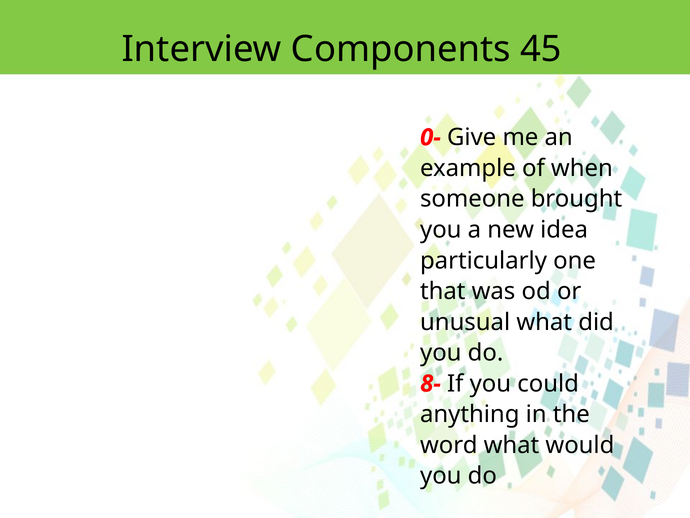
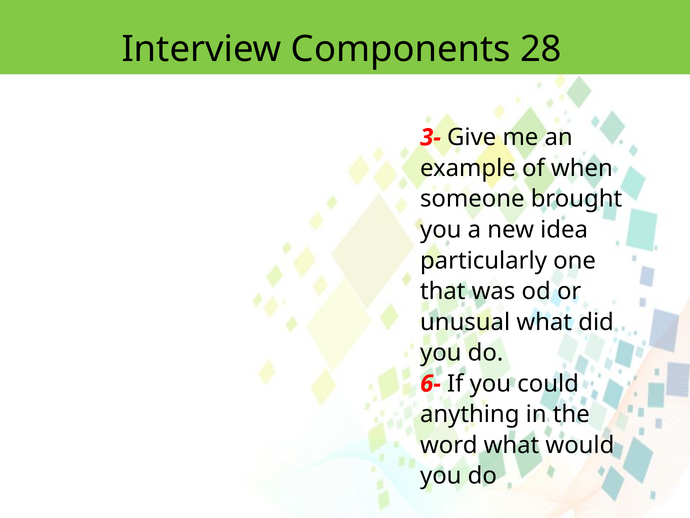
45: 45 -> 28
0-: 0- -> 3-
8-: 8- -> 6-
